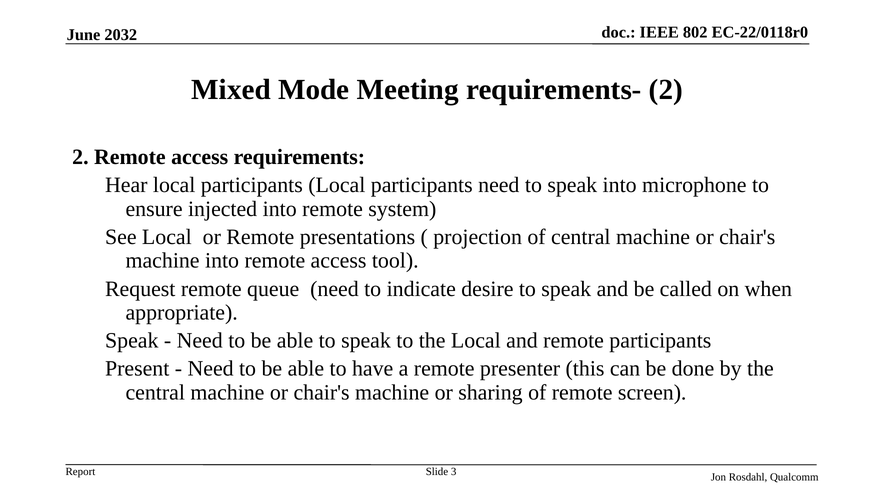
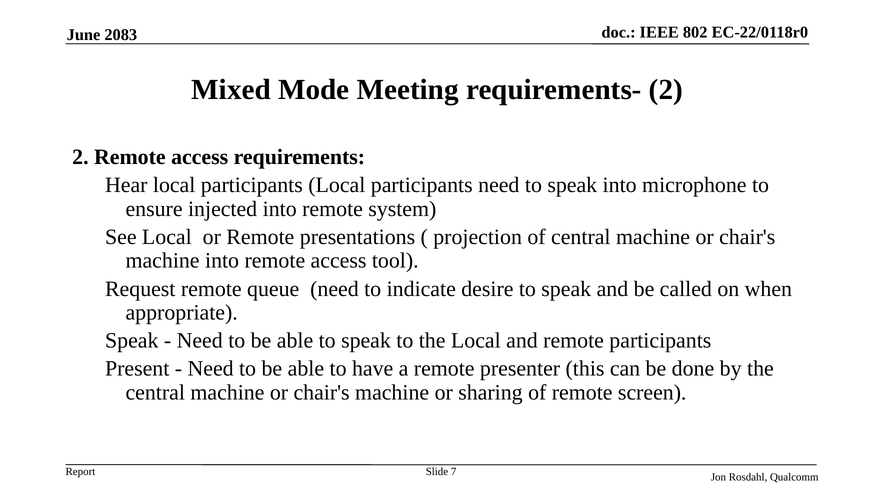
2032: 2032 -> 2083
3: 3 -> 7
